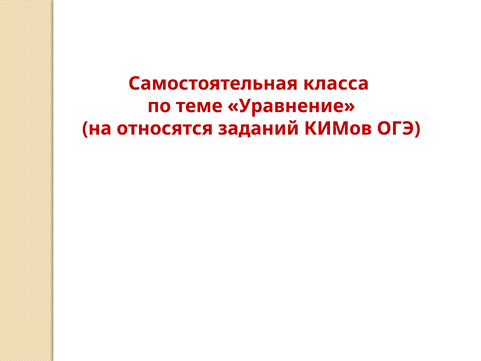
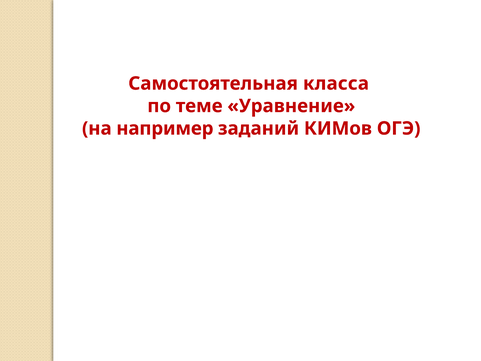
относятся: относятся -> например
